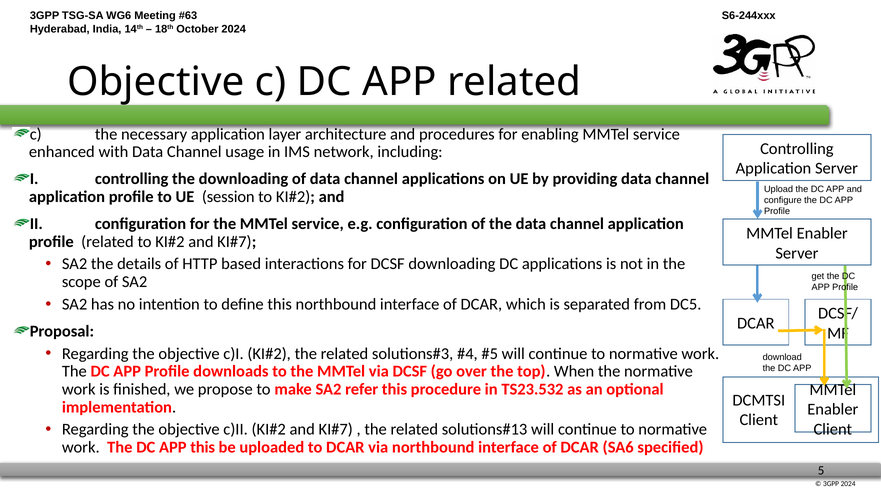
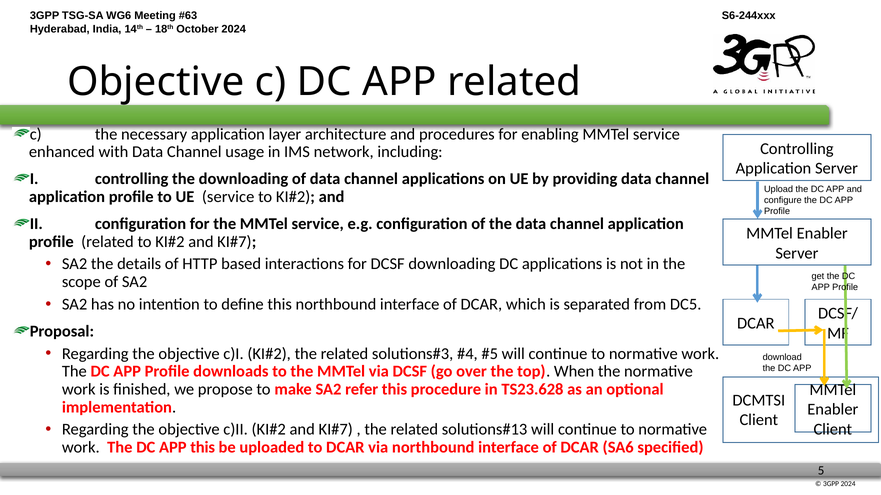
UE session: session -> service
TS23.532: TS23.532 -> TS23.628
